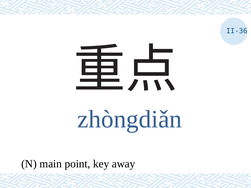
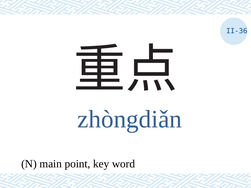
away: away -> word
